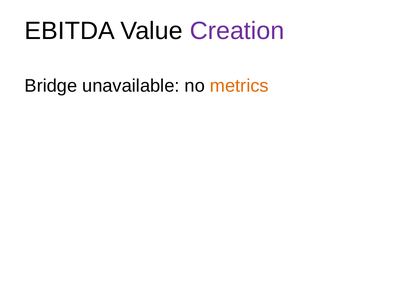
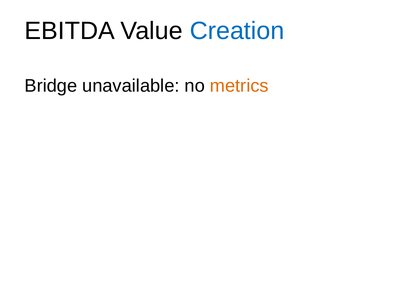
Creation colour: purple -> blue
